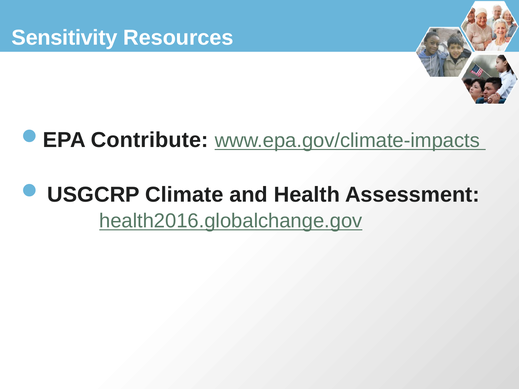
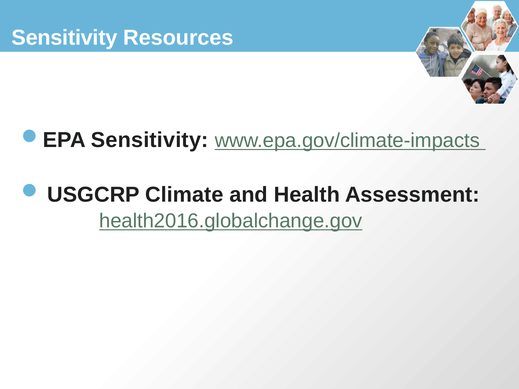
Contribute at (150, 140): Contribute -> Sensitivity
